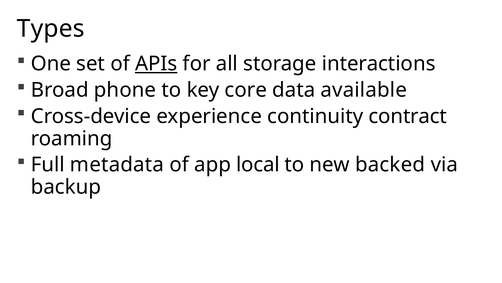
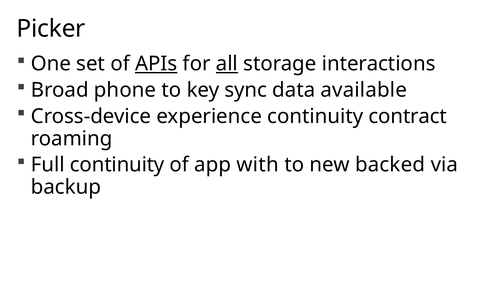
Types: Types -> Picker
all underline: none -> present
core: core -> sync
Full metadata: metadata -> continuity
local: local -> with
